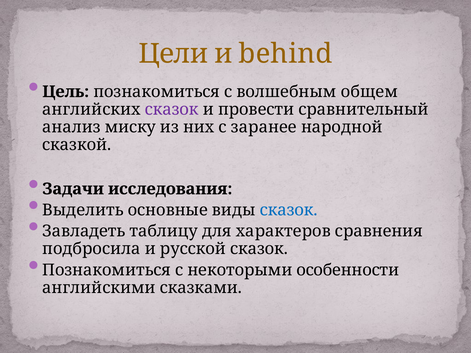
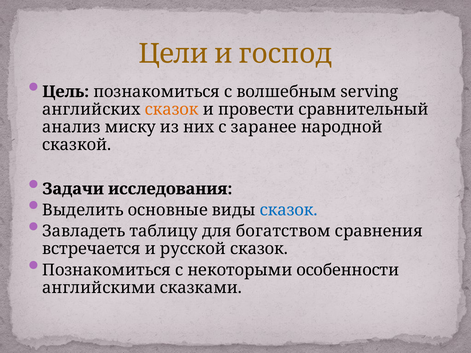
behind: behind -> господ
общем: общем -> serving
сказок at (172, 109) colour: purple -> orange
характеров: характеров -> богатством
подбросила: подбросила -> встречается
